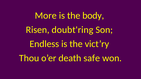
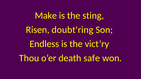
More: More -> Make
body: body -> sting
